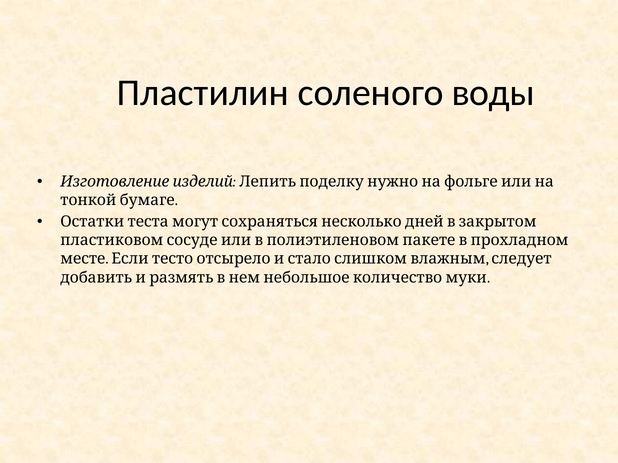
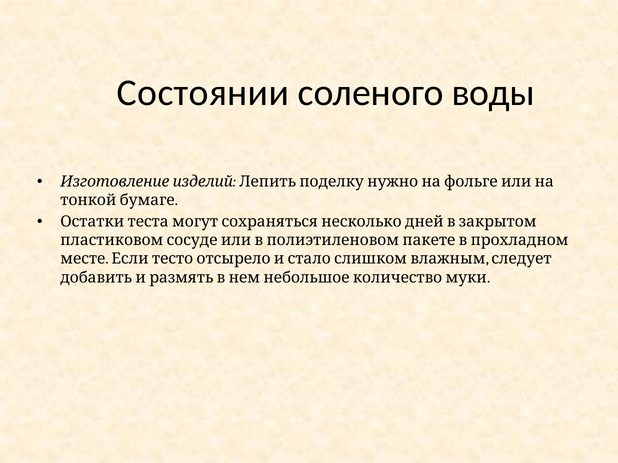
Пластилин: Пластилин -> Состоянии
